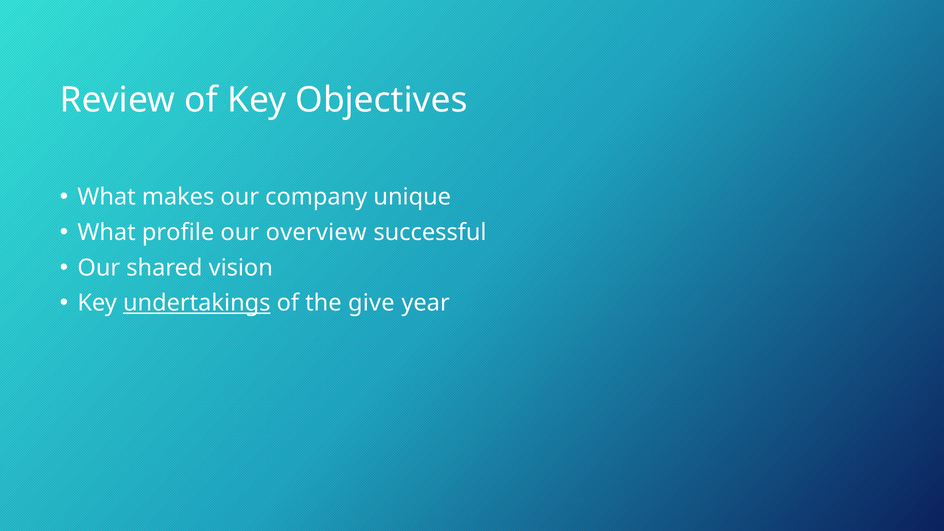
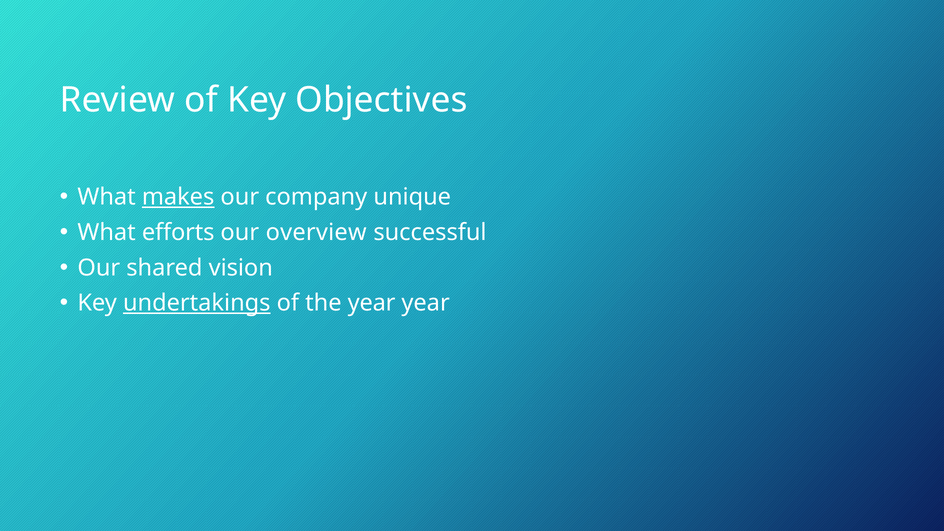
makes underline: none -> present
profile: profile -> efforts
the give: give -> year
